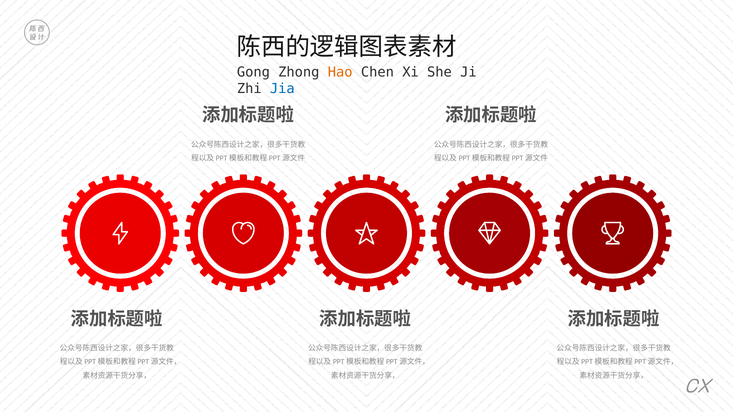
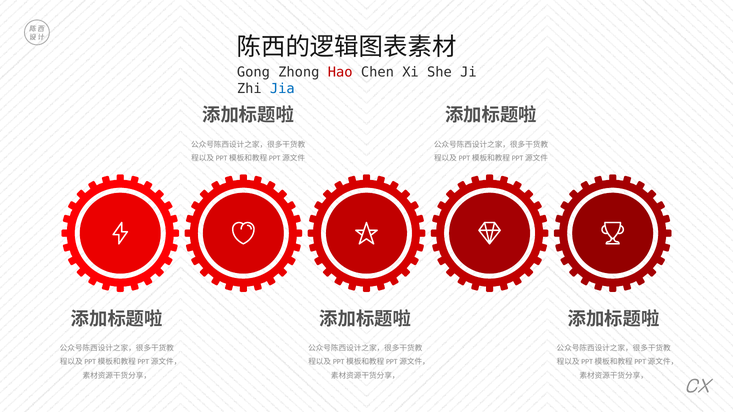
Hao colour: orange -> red
